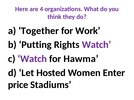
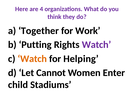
Watch at (32, 59) colour: purple -> orange
Hawma: Hawma -> Helping
Hosted: Hosted -> Cannot
price: price -> child
